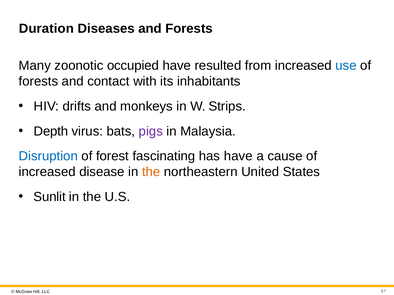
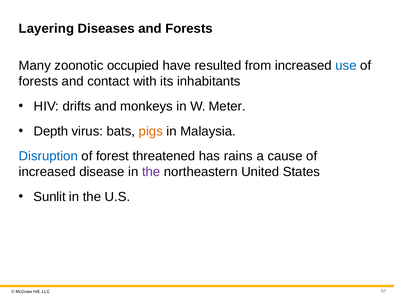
Duration: Duration -> Layering
Strips: Strips -> Meter
pigs colour: purple -> orange
fascinating: fascinating -> threatened
has have: have -> rains
the at (151, 172) colour: orange -> purple
